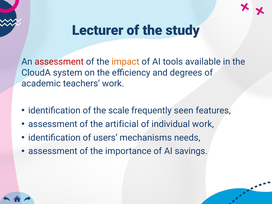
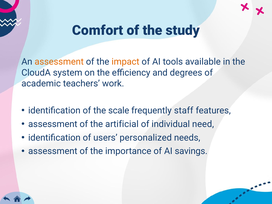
Lecturer: Lecturer -> Comfort
assessment at (59, 62) colour: red -> orange
seen: seen -> staff
individual work: work -> need
mechanisms: mechanisms -> personalized
